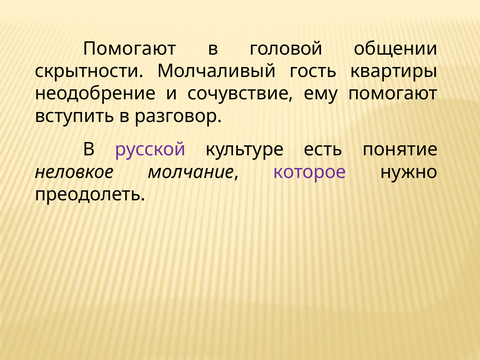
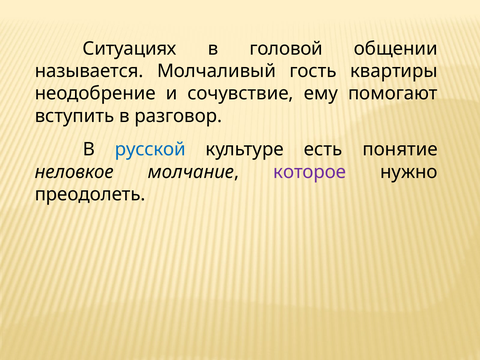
Помогают at (129, 49): Помогают -> Ситуациях
скрытности: скрытности -> называется
русской colour: purple -> blue
